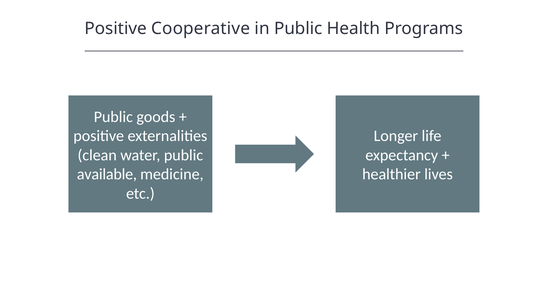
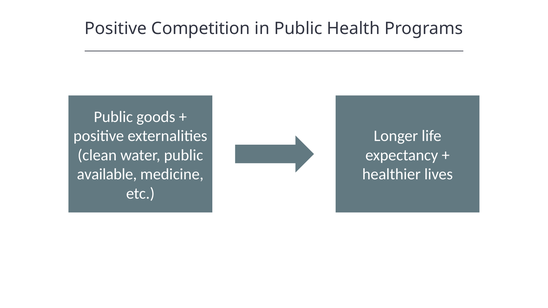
Cooperative: Cooperative -> Competition
